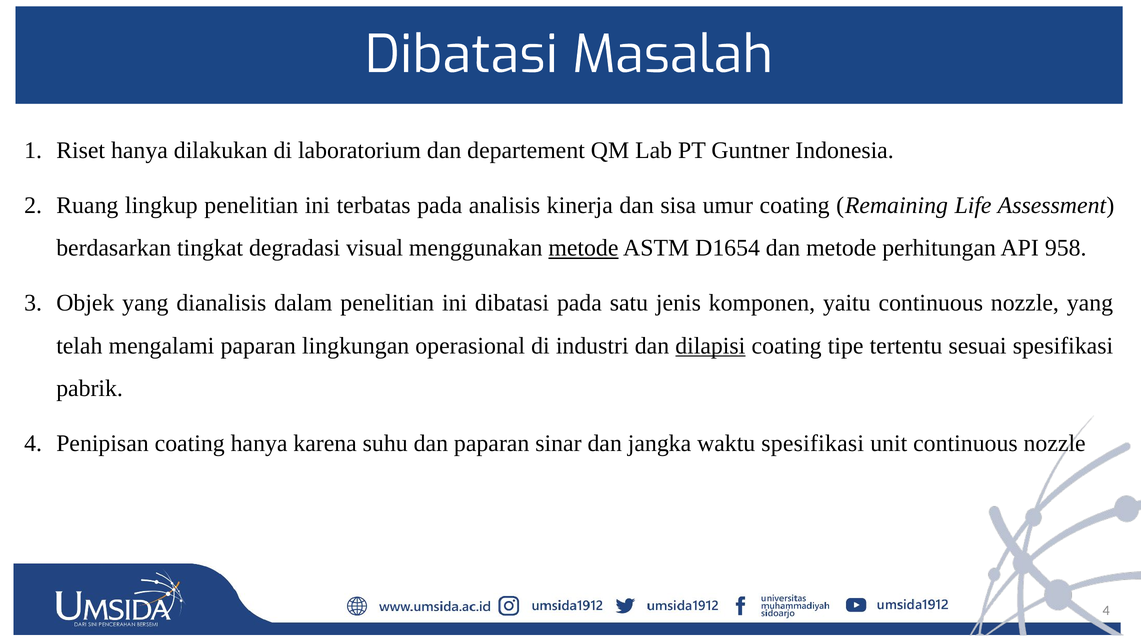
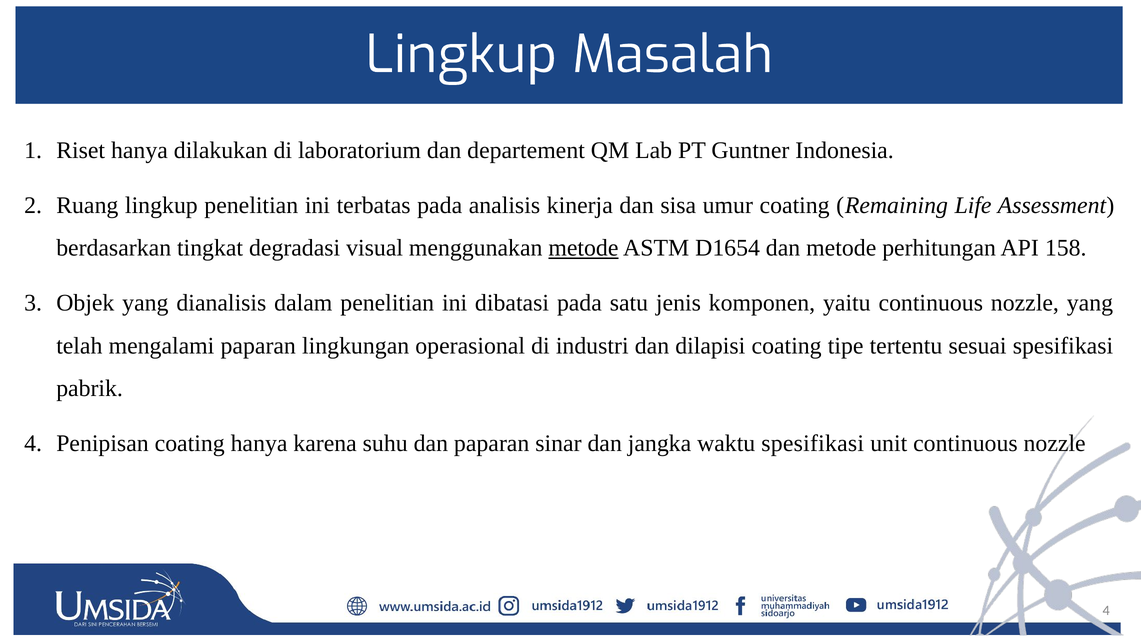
Dibatasi at (461, 55): Dibatasi -> Lingkup
958: 958 -> 158
dilapisi underline: present -> none
